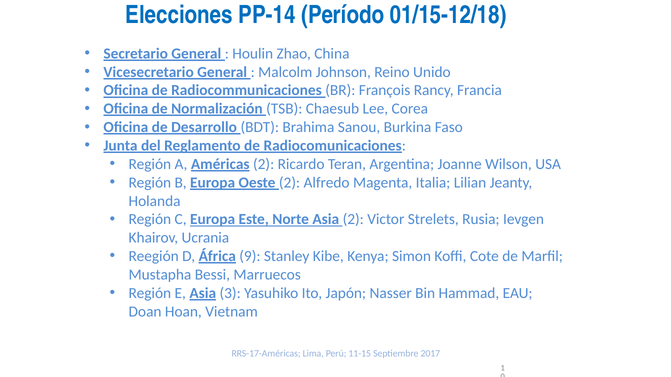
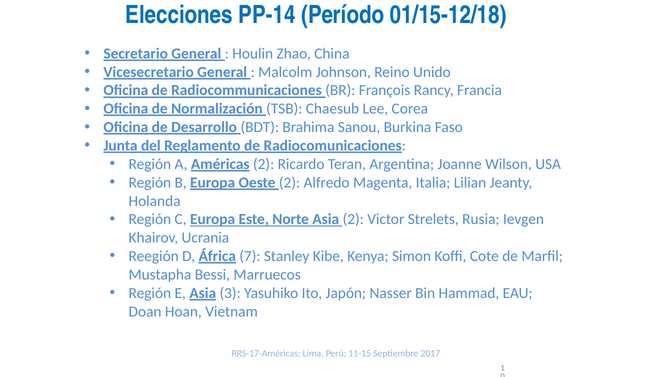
9: 9 -> 7
